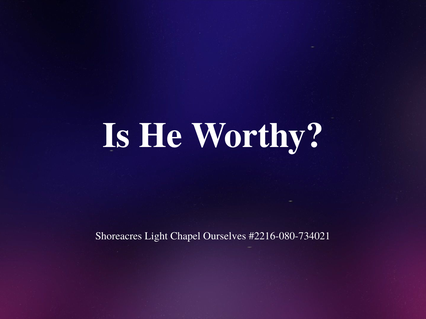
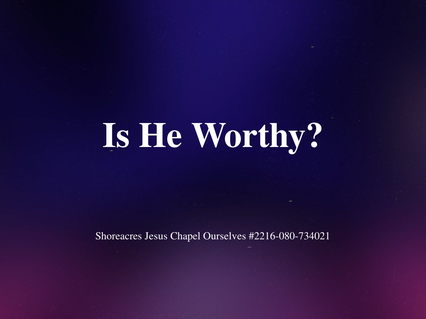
Light: Light -> Jesus
